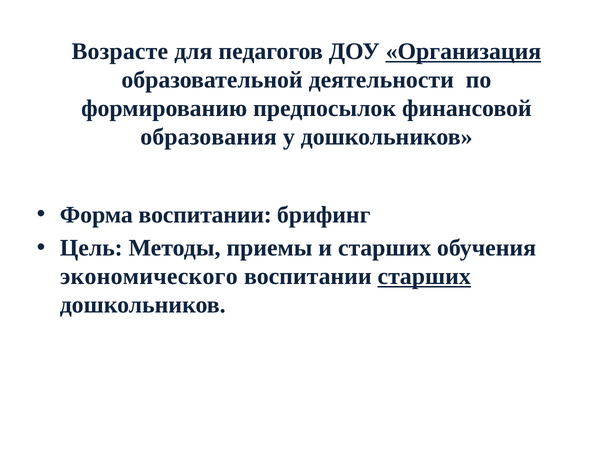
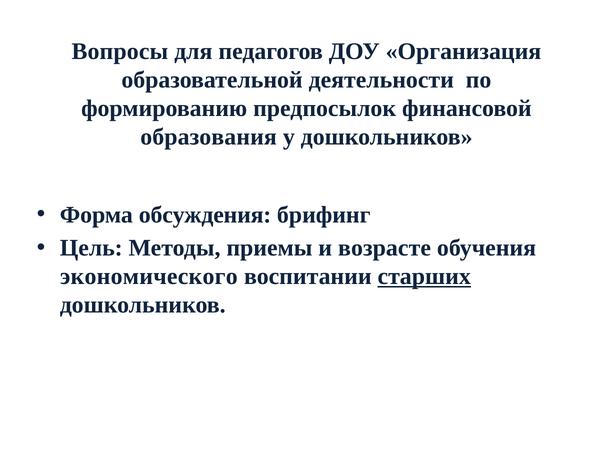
Возрасте: Возрасте -> Вопросы
Организация underline: present -> none
Форма воспитании: воспитании -> обсуждения
и старших: старших -> возрасте
